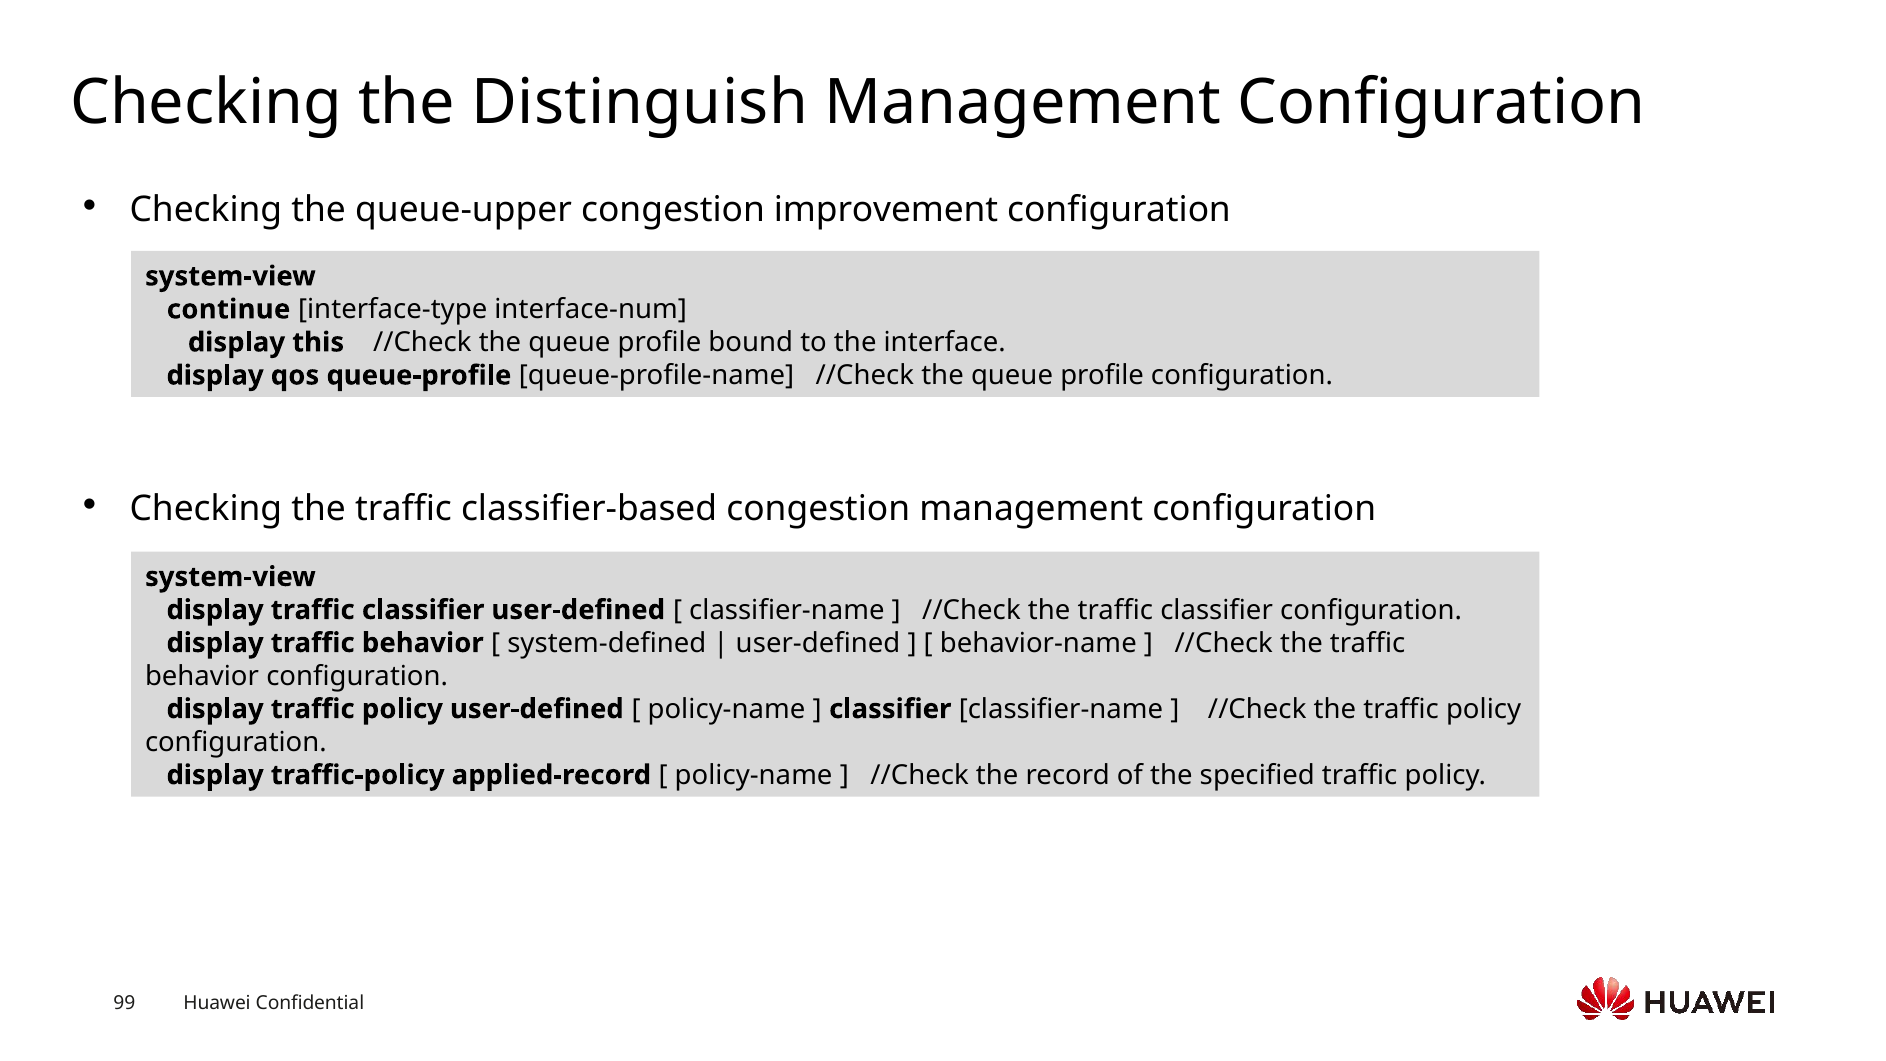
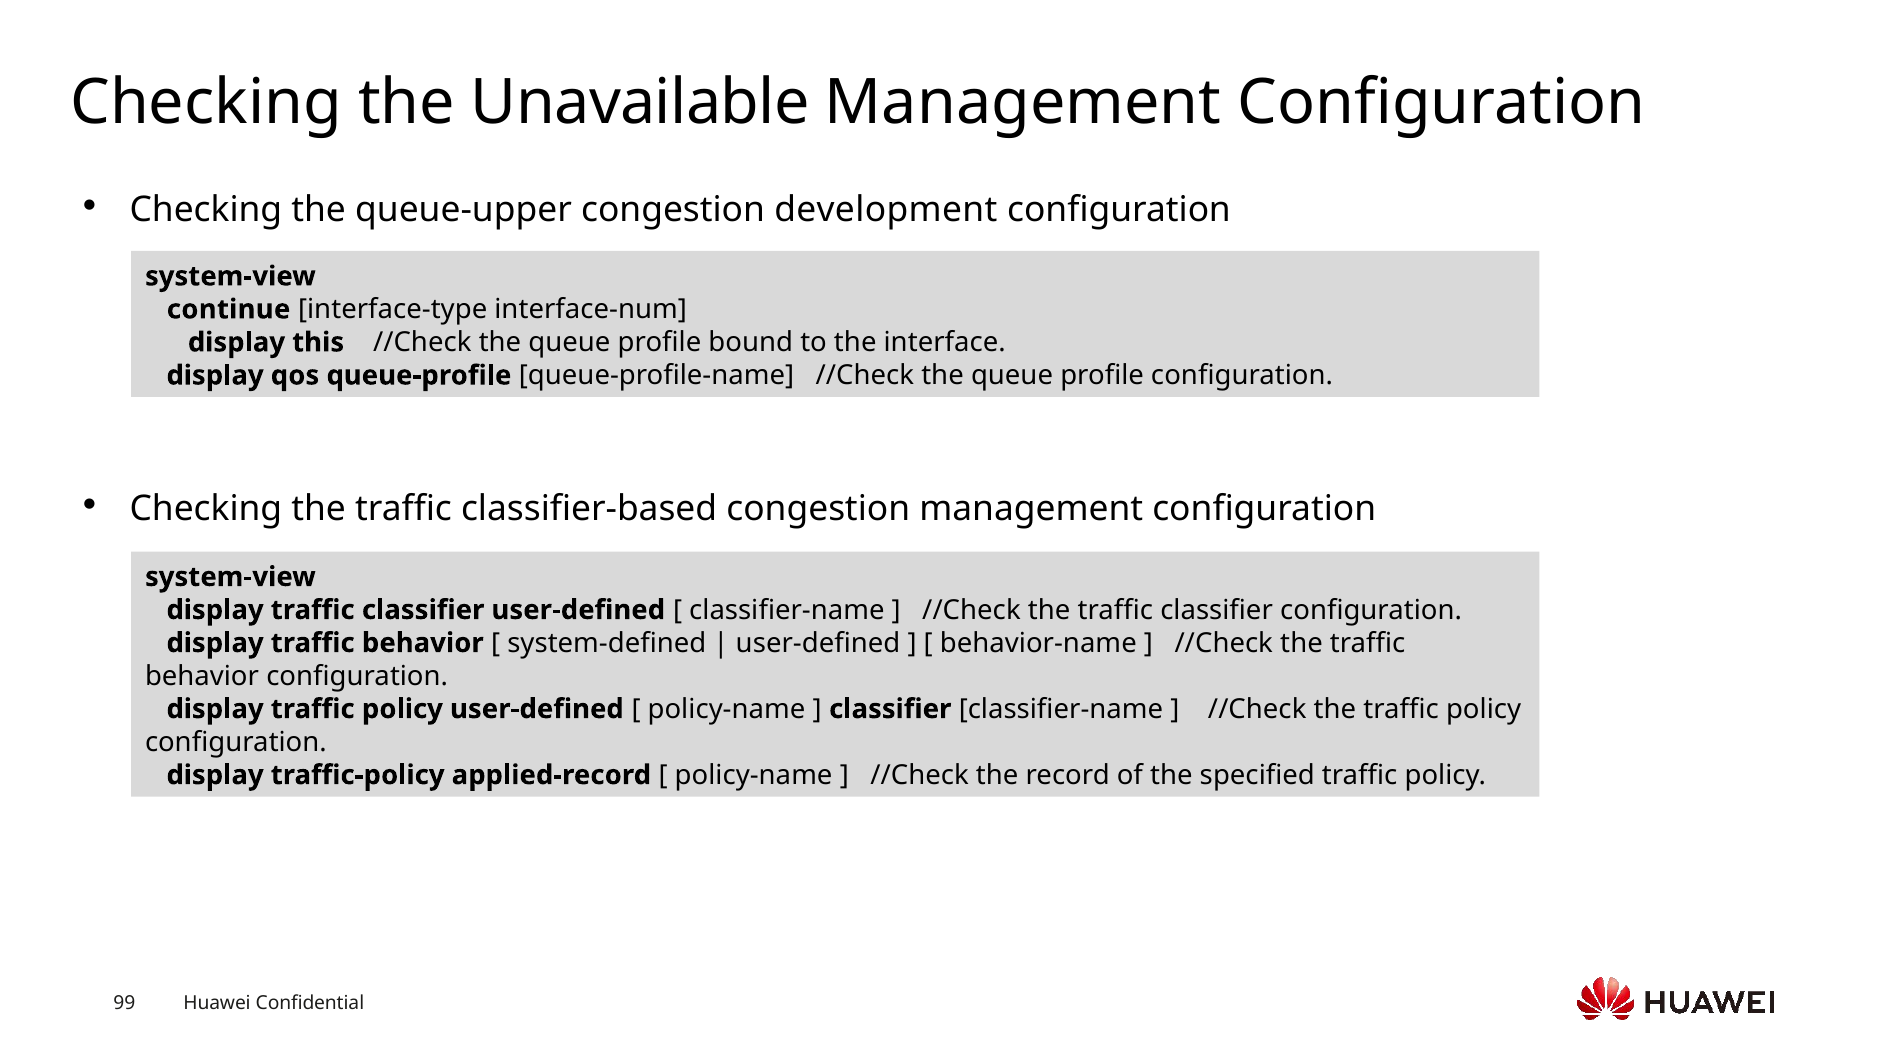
Distinguish: Distinguish -> Unavailable
improvement: improvement -> development
